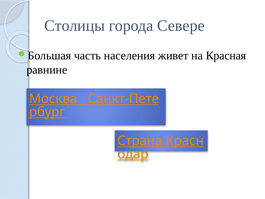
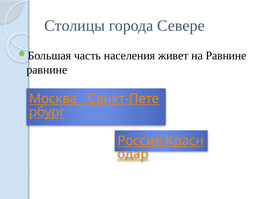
на Красная: Красная -> Равнине
Страна: Страна -> Россия
